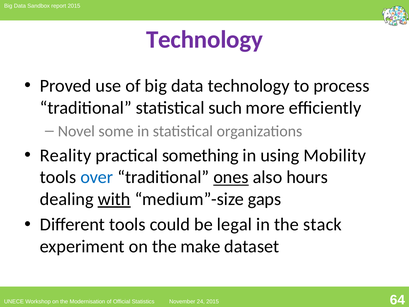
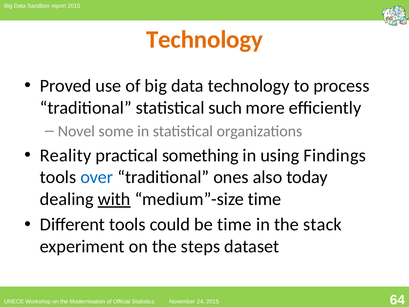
Technology at (205, 40) colour: purple -> orange
Mobility: Mobility -> Findings
ones underline: present -> none
hours: hours -> today
medium”-size gaps: gaps -> time
be legal: legal -> time
make: make -> steps
